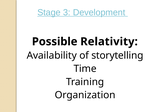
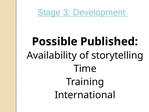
Relativity: Relativity -> Published
Organization: Organization -> International
